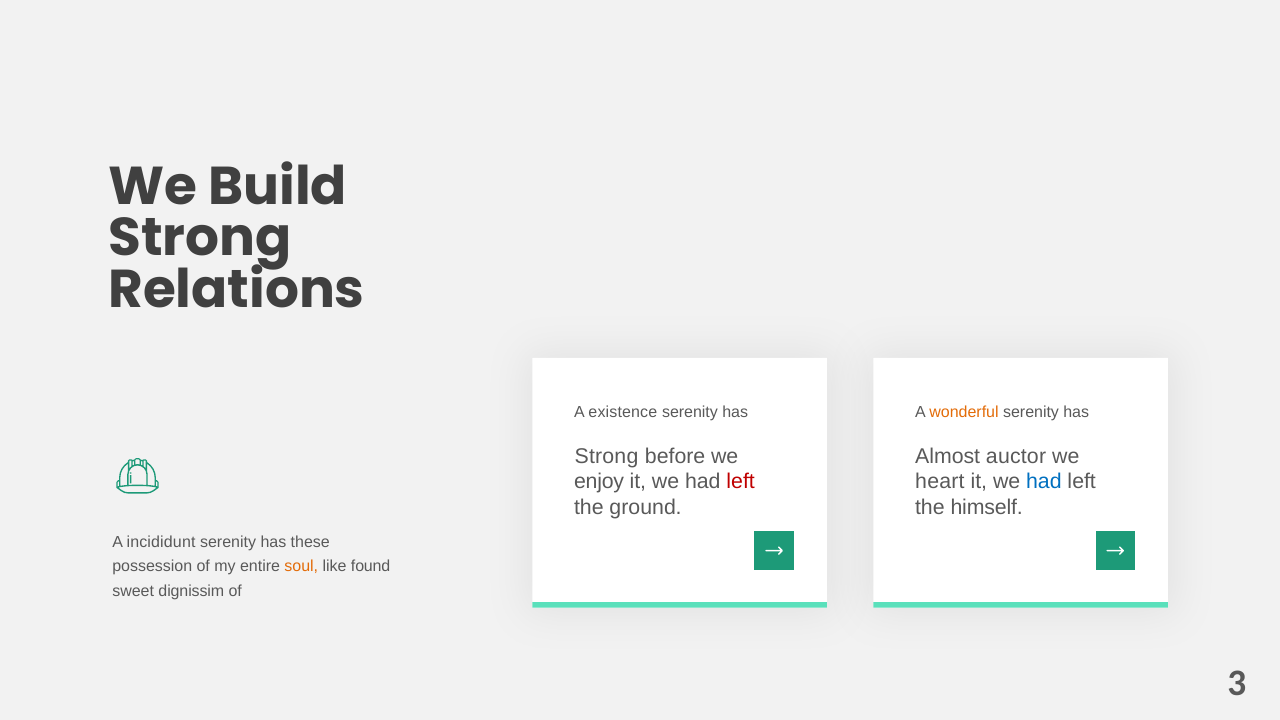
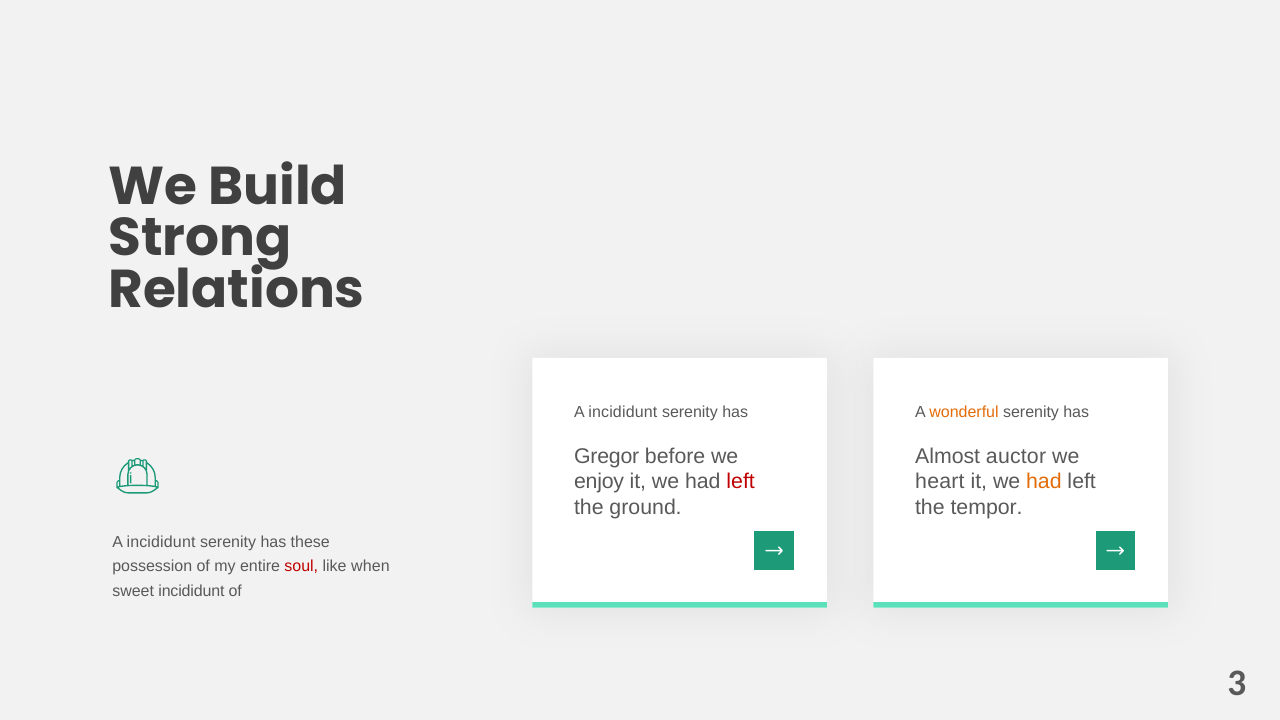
existence at (623, 412): existence -> incididunt
Strong at (607, 456): Strong -> Gregor
had at (1044, 482) colour: blue -> orange
himself: himself -> tempor
soul colour: orange -> red
found: found -> when
sweet dignissim: dignissim -> incididunt
